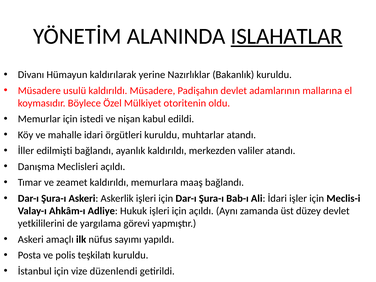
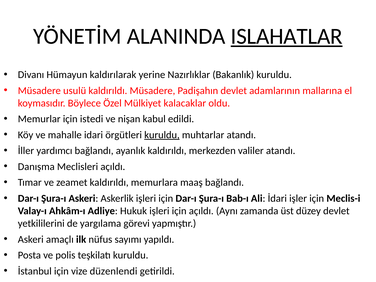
otoritenin: otoritenin -> kalacaklar
kuruldu at (162, 135) underline: none -> present
edilmişti: edilmişti -> yardımcı
